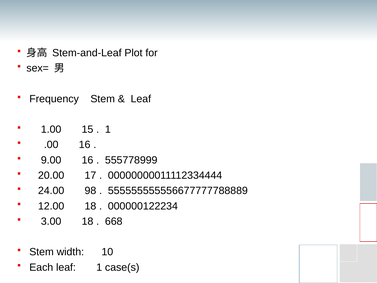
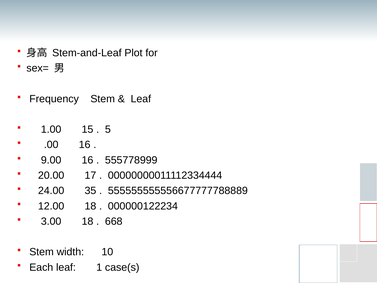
1 at (108, 129): 1 -> 5
98: 98 -> 35
